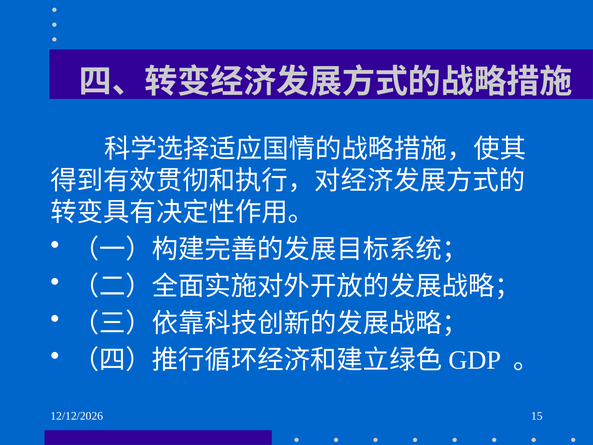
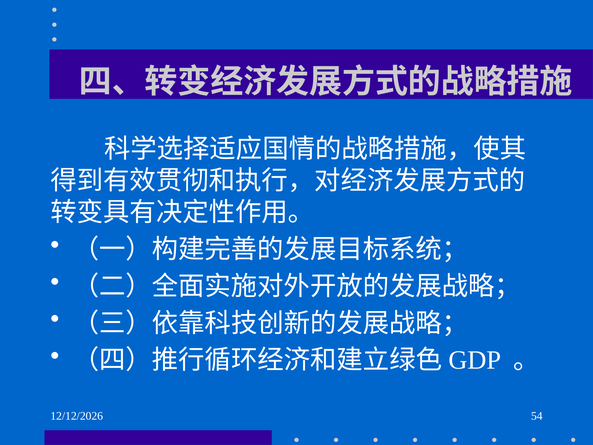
15: 15 -> 54
